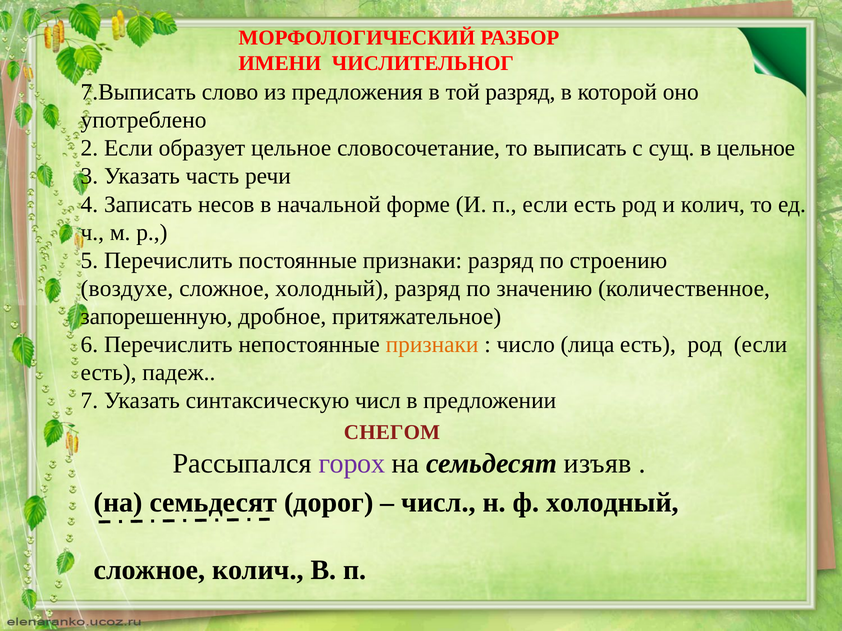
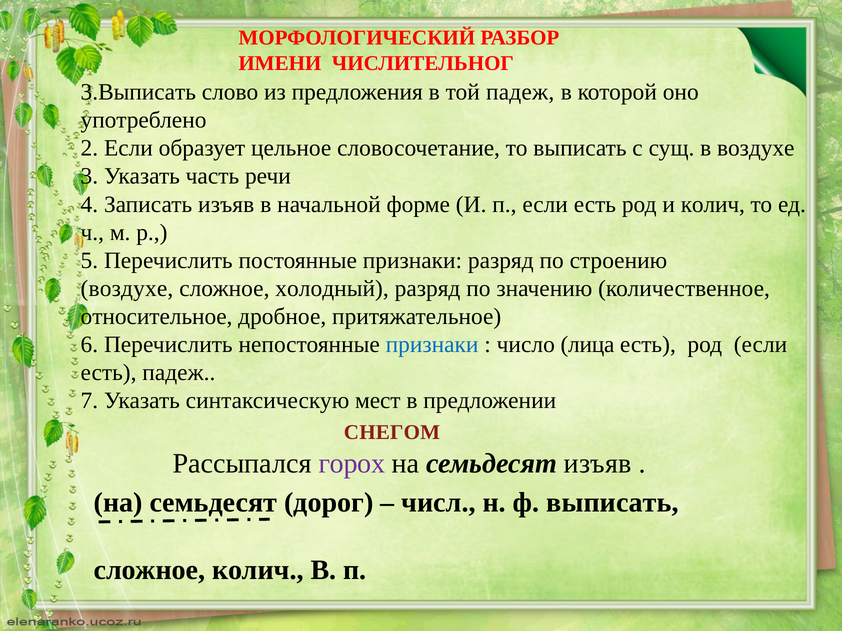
7.Выписать: 7.Выписать -> 3.Выписать
той разряд: разряд -> падеж
в цельное: цельное -> воздухе
Записать несов: несов -> изъяв
запорешенную: запорешенную -> относительное
признаки at (432, 345) colour: orange -> blue
синтаксическую числ: числ -> мест
ф холодный: холодный -> выписать
